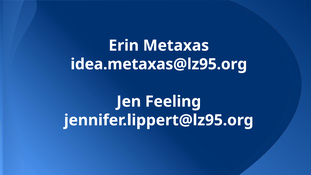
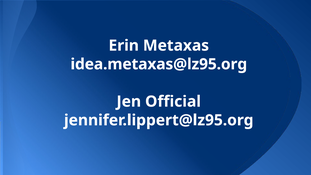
Feeling: Feeling -> Official
